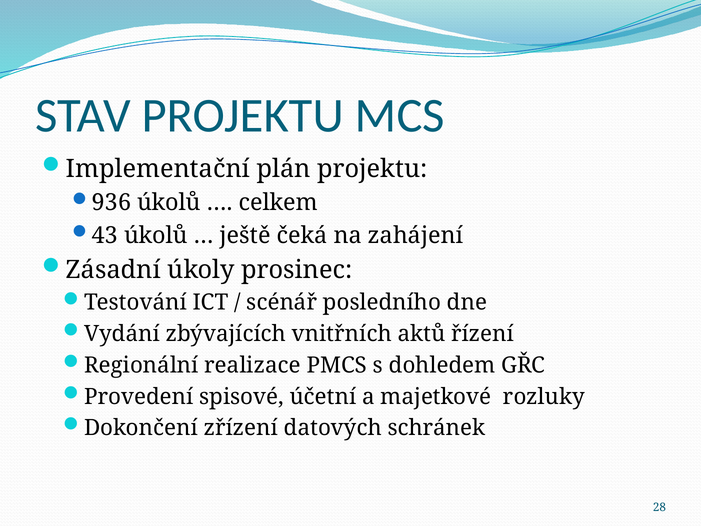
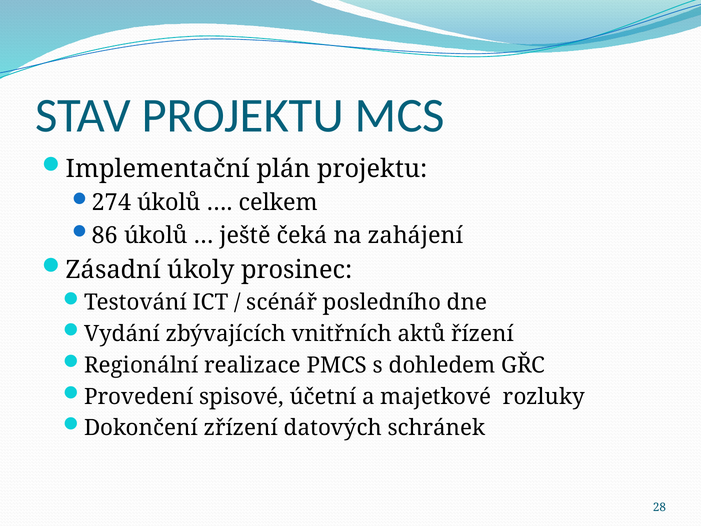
936: 936 -> 274
43: 43 -> 86
